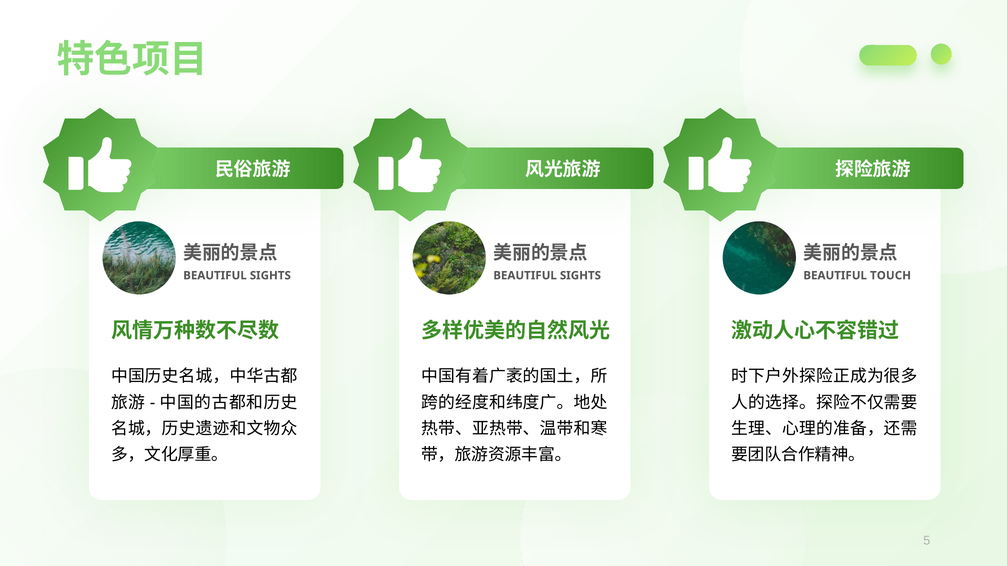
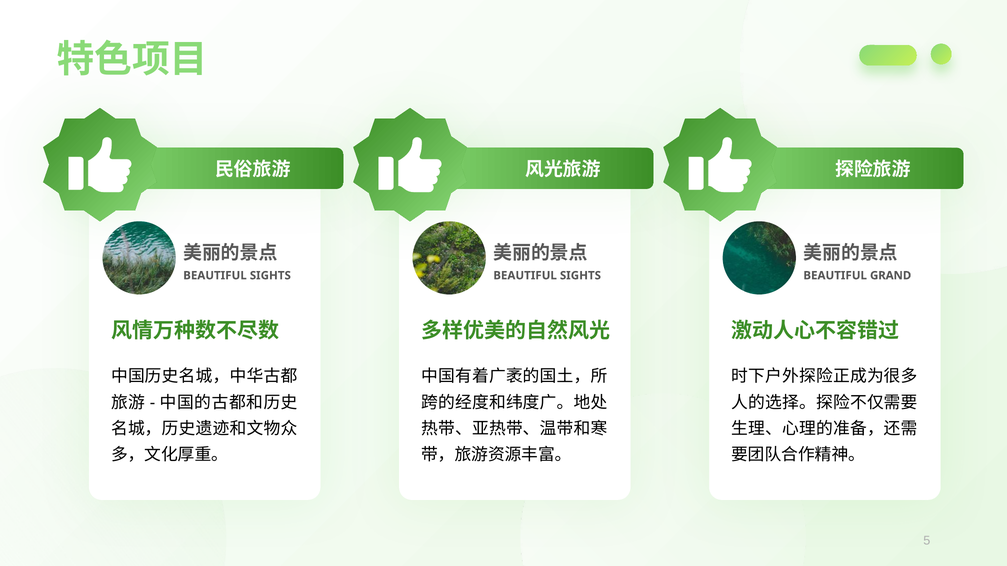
TOUCH: TOUCH -> GRAND
